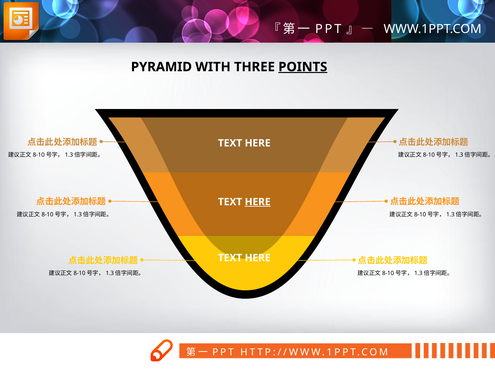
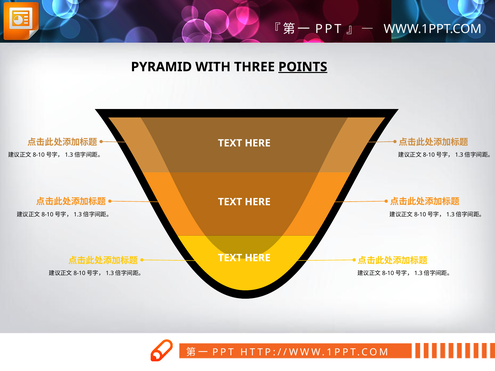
HERE at (258, 202) underline: present -> none
